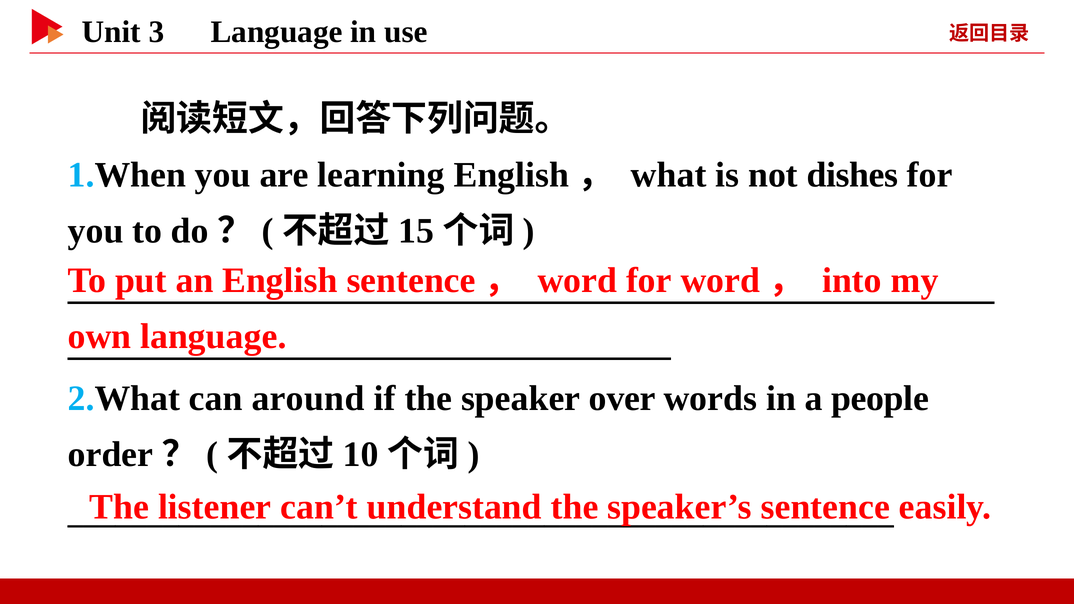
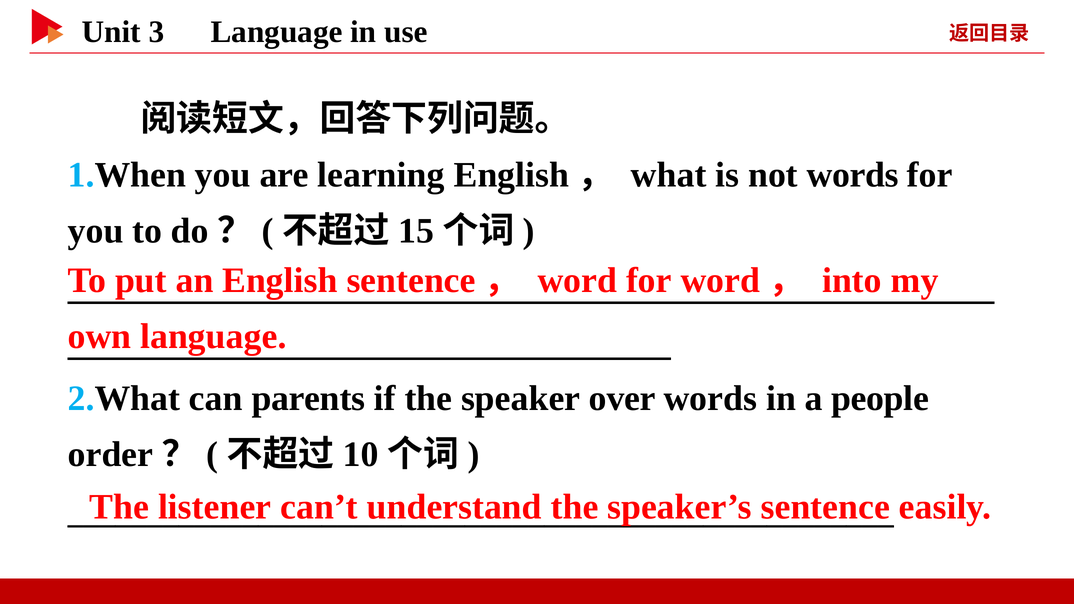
not dishes: dishes -> words
around: around -> parents
